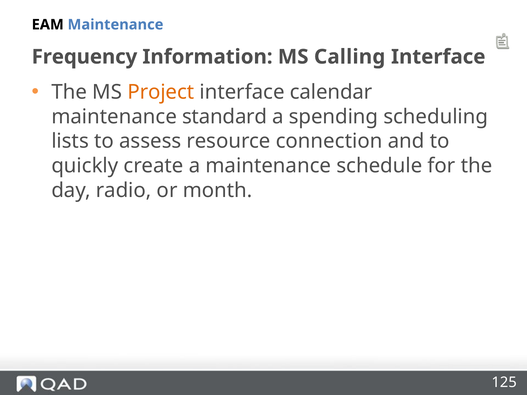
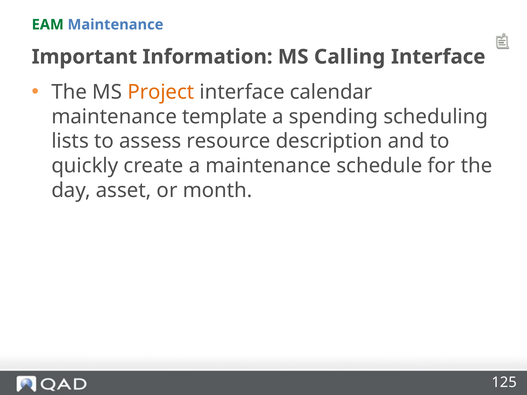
EAM colour: black -> green
Frequency: Frequency -> Important
standard: standard -> template
connection: connection -> description
radio: radio -> asset
